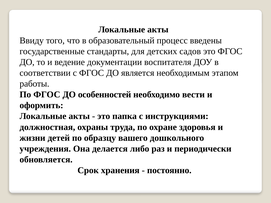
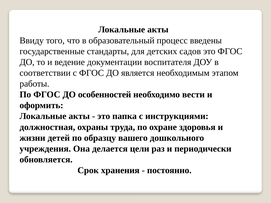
либо: либо -> цели
